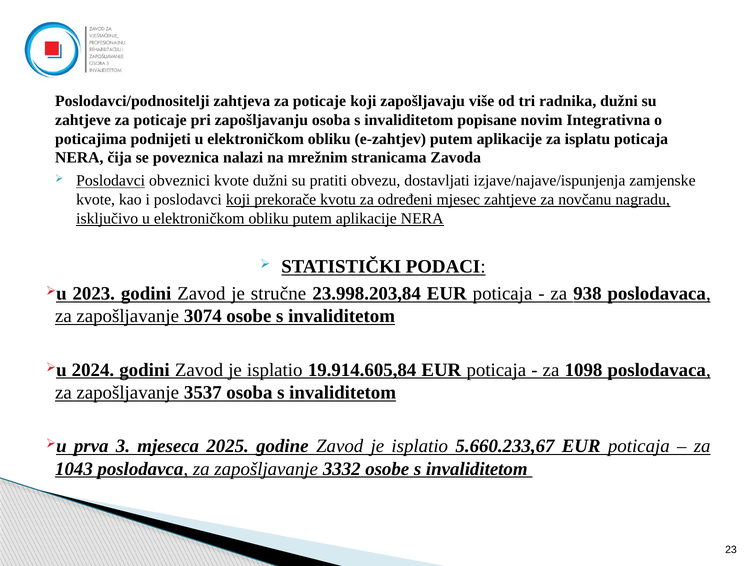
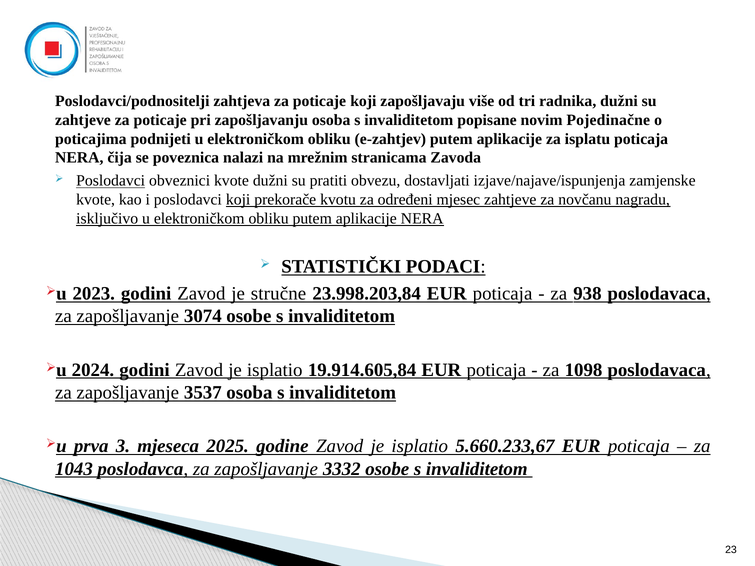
Integrativna: Integrativna -> Pojedinačne
